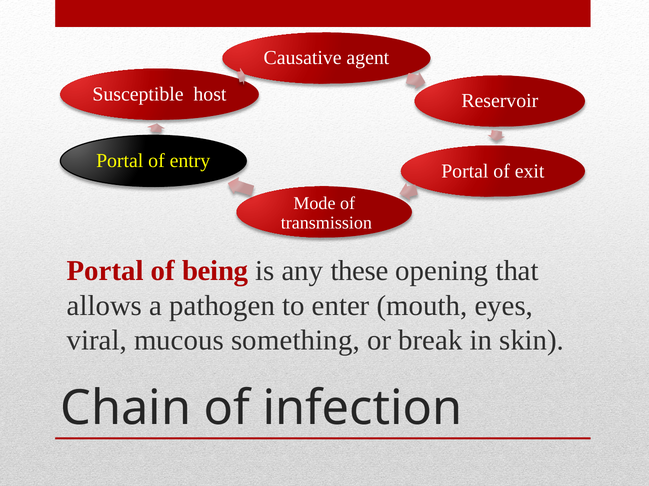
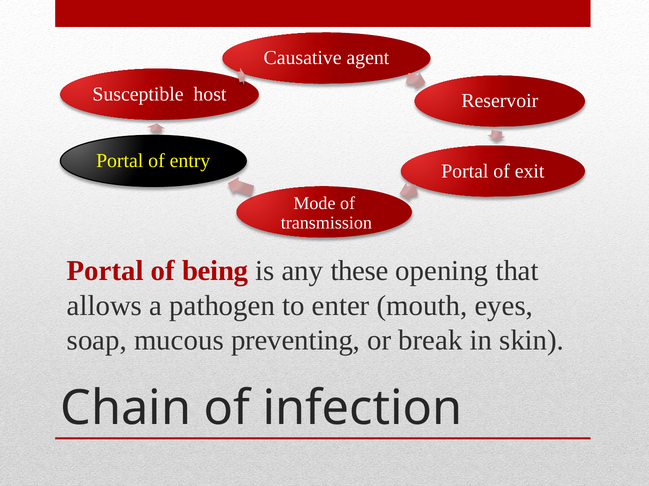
viral: viral -> soap
something: something -> preventing
